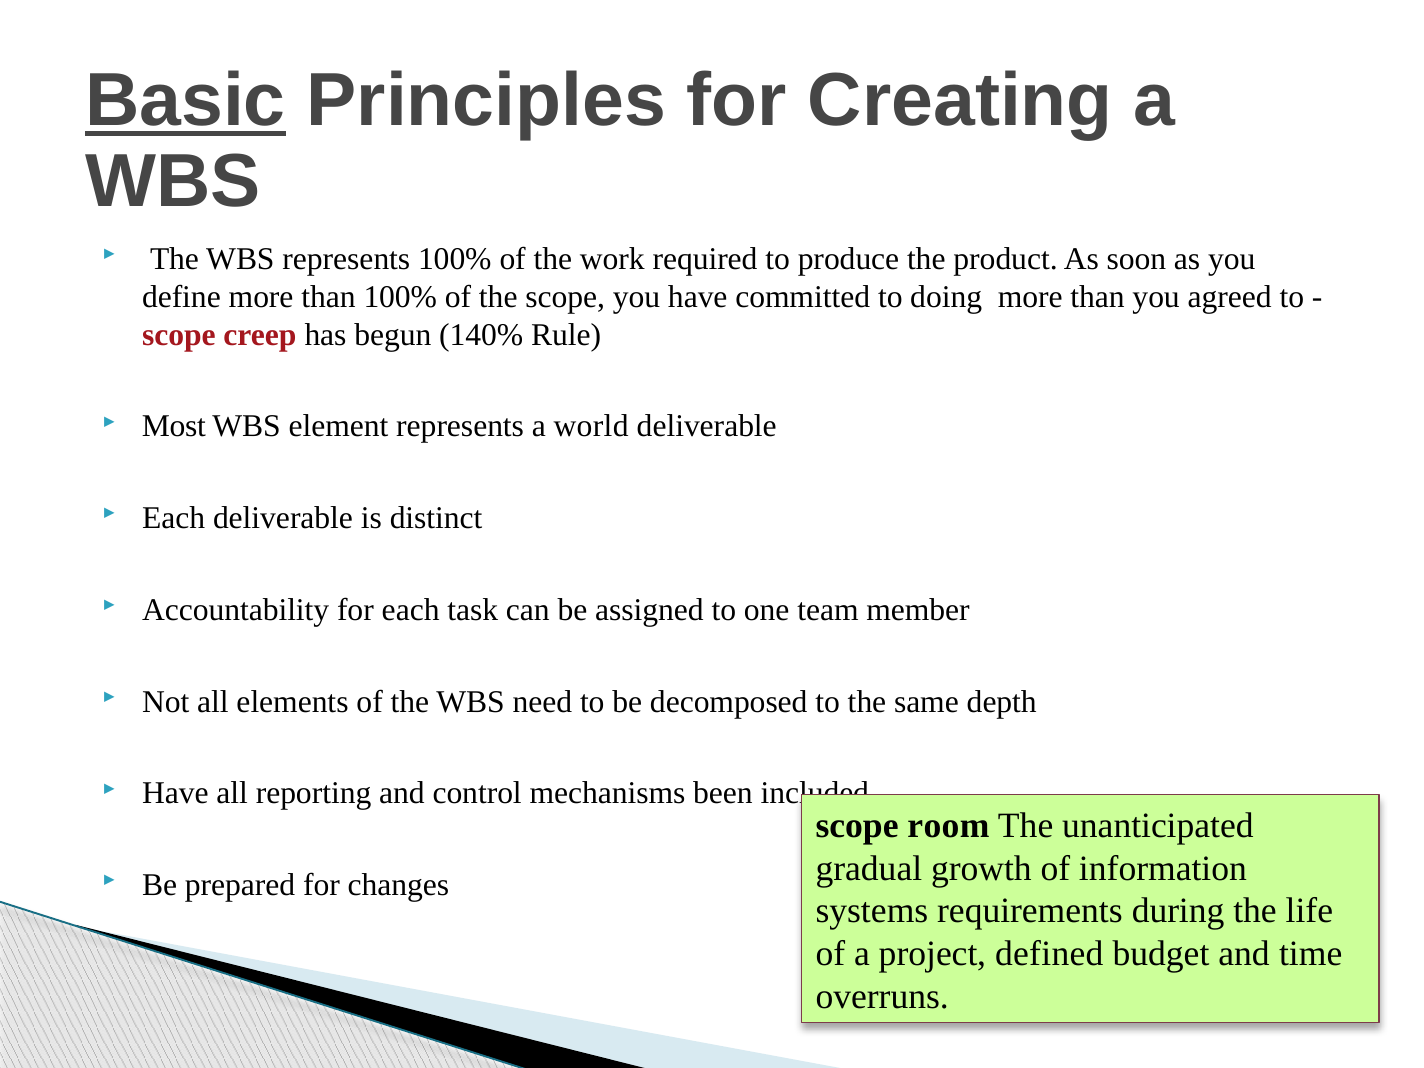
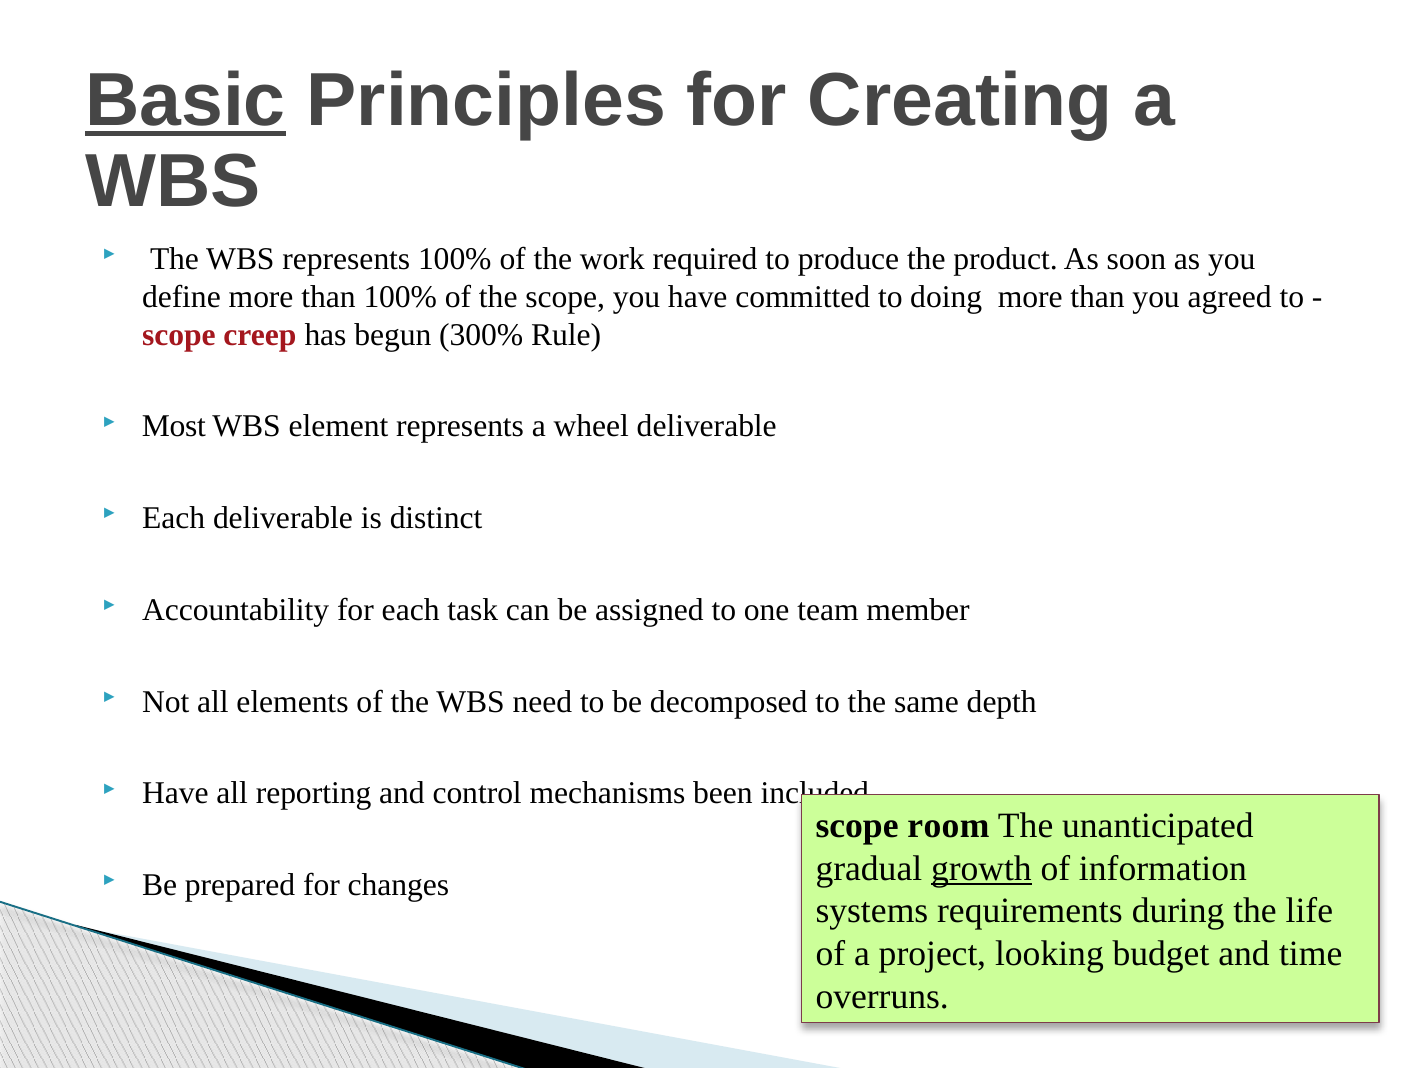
140%: 140% -> 300%
world: world -> wheel
growth underline: none -> present
defined: defined -> looking
